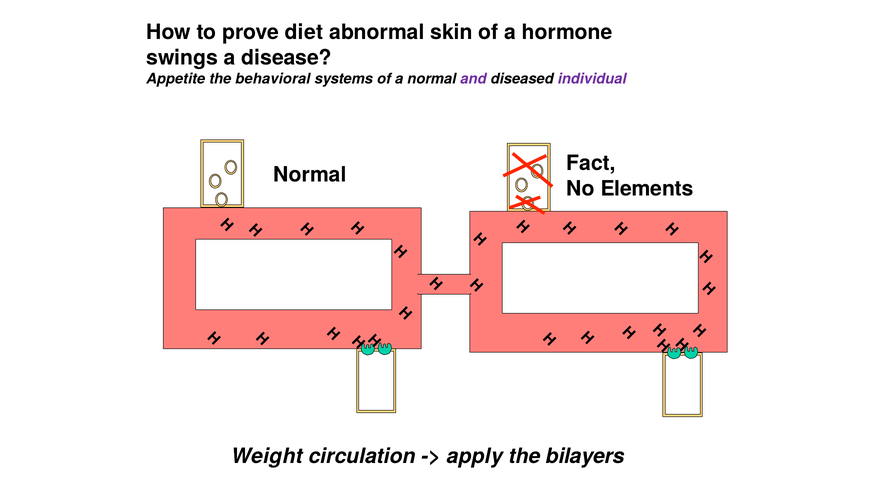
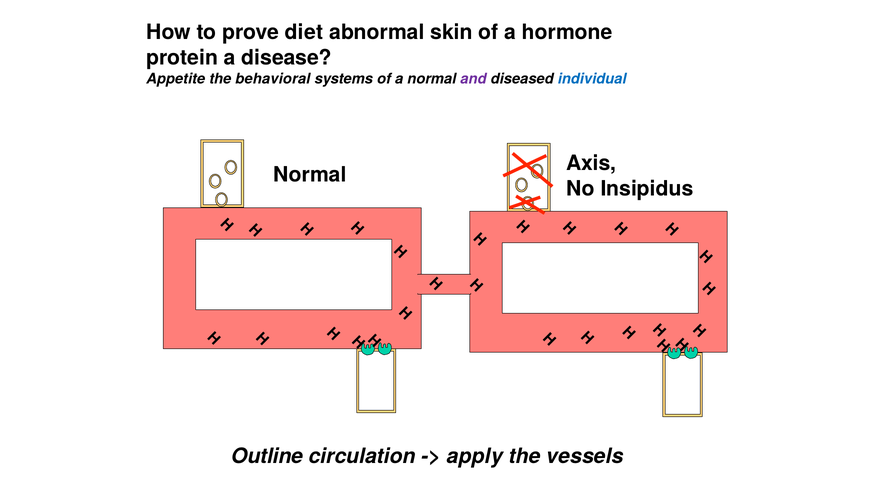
swings: swings -> protein
individual colour: purple -> blue
Fact: Fact -> Axis
Elements: Elements -> Insipidus
Weight: Weight -> Outline
bilayers: bilayers -> vessels
